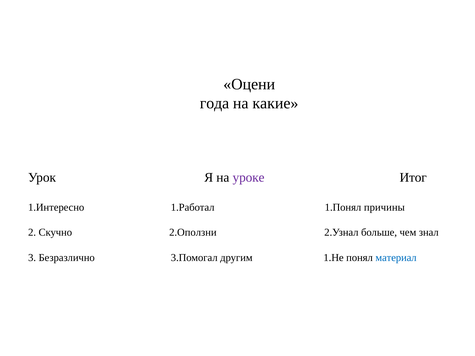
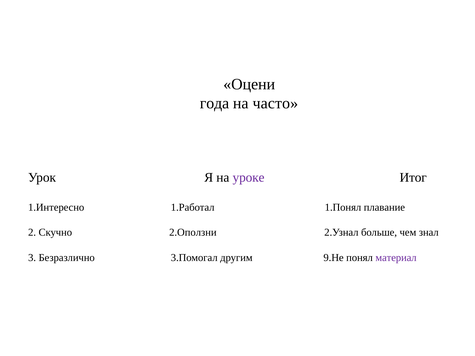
какие: какие -> часто
причины: причины -> плавание
1.Не: 1.Не -> 9.Не
материал colour: blue -> purple
